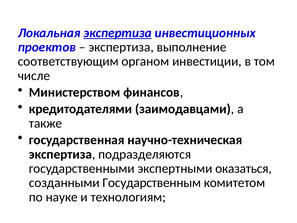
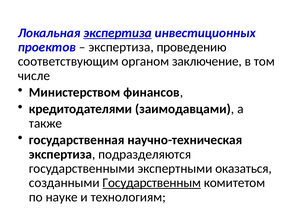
выполнение: выполнение -> проведению
инвестиции: инвестиции -> заключение
Государственным underline: none -> present
